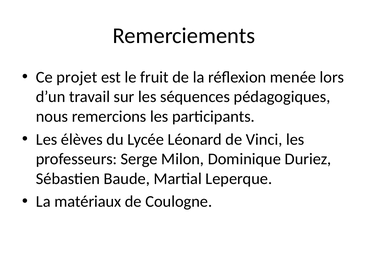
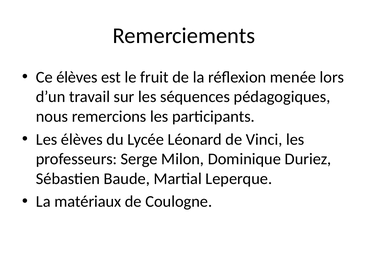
Ce projet: projet -> élèves
